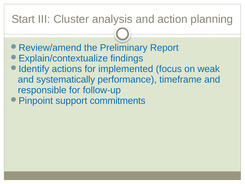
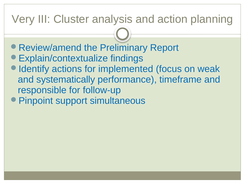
Start: Start -> Very
commitments: commitments -> simultaneous
